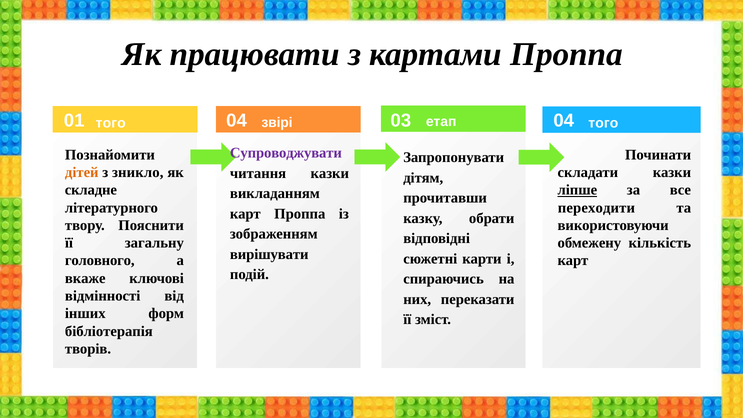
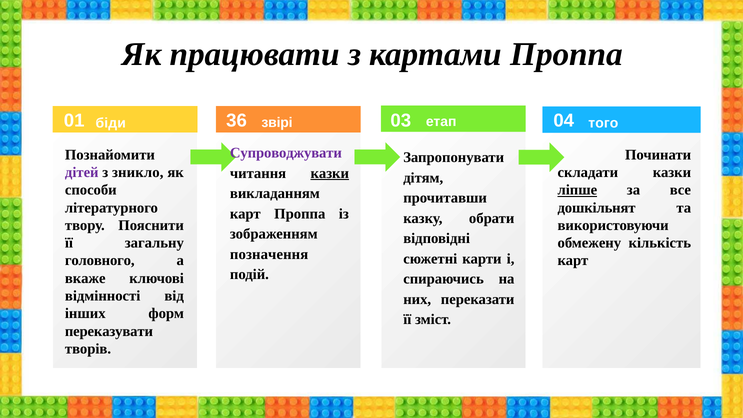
01 04: 04 -> 36
того at (111, 123): того -> біди
дітей colour: orange -> purple
казки at (330, 173) underline: none -> present
складне: складне -> способи
переходити: переходити -> дошкільнят
вирішувати: вирішувати -> позначення
бібліотерапія: бібліотерапія -> переказувати
